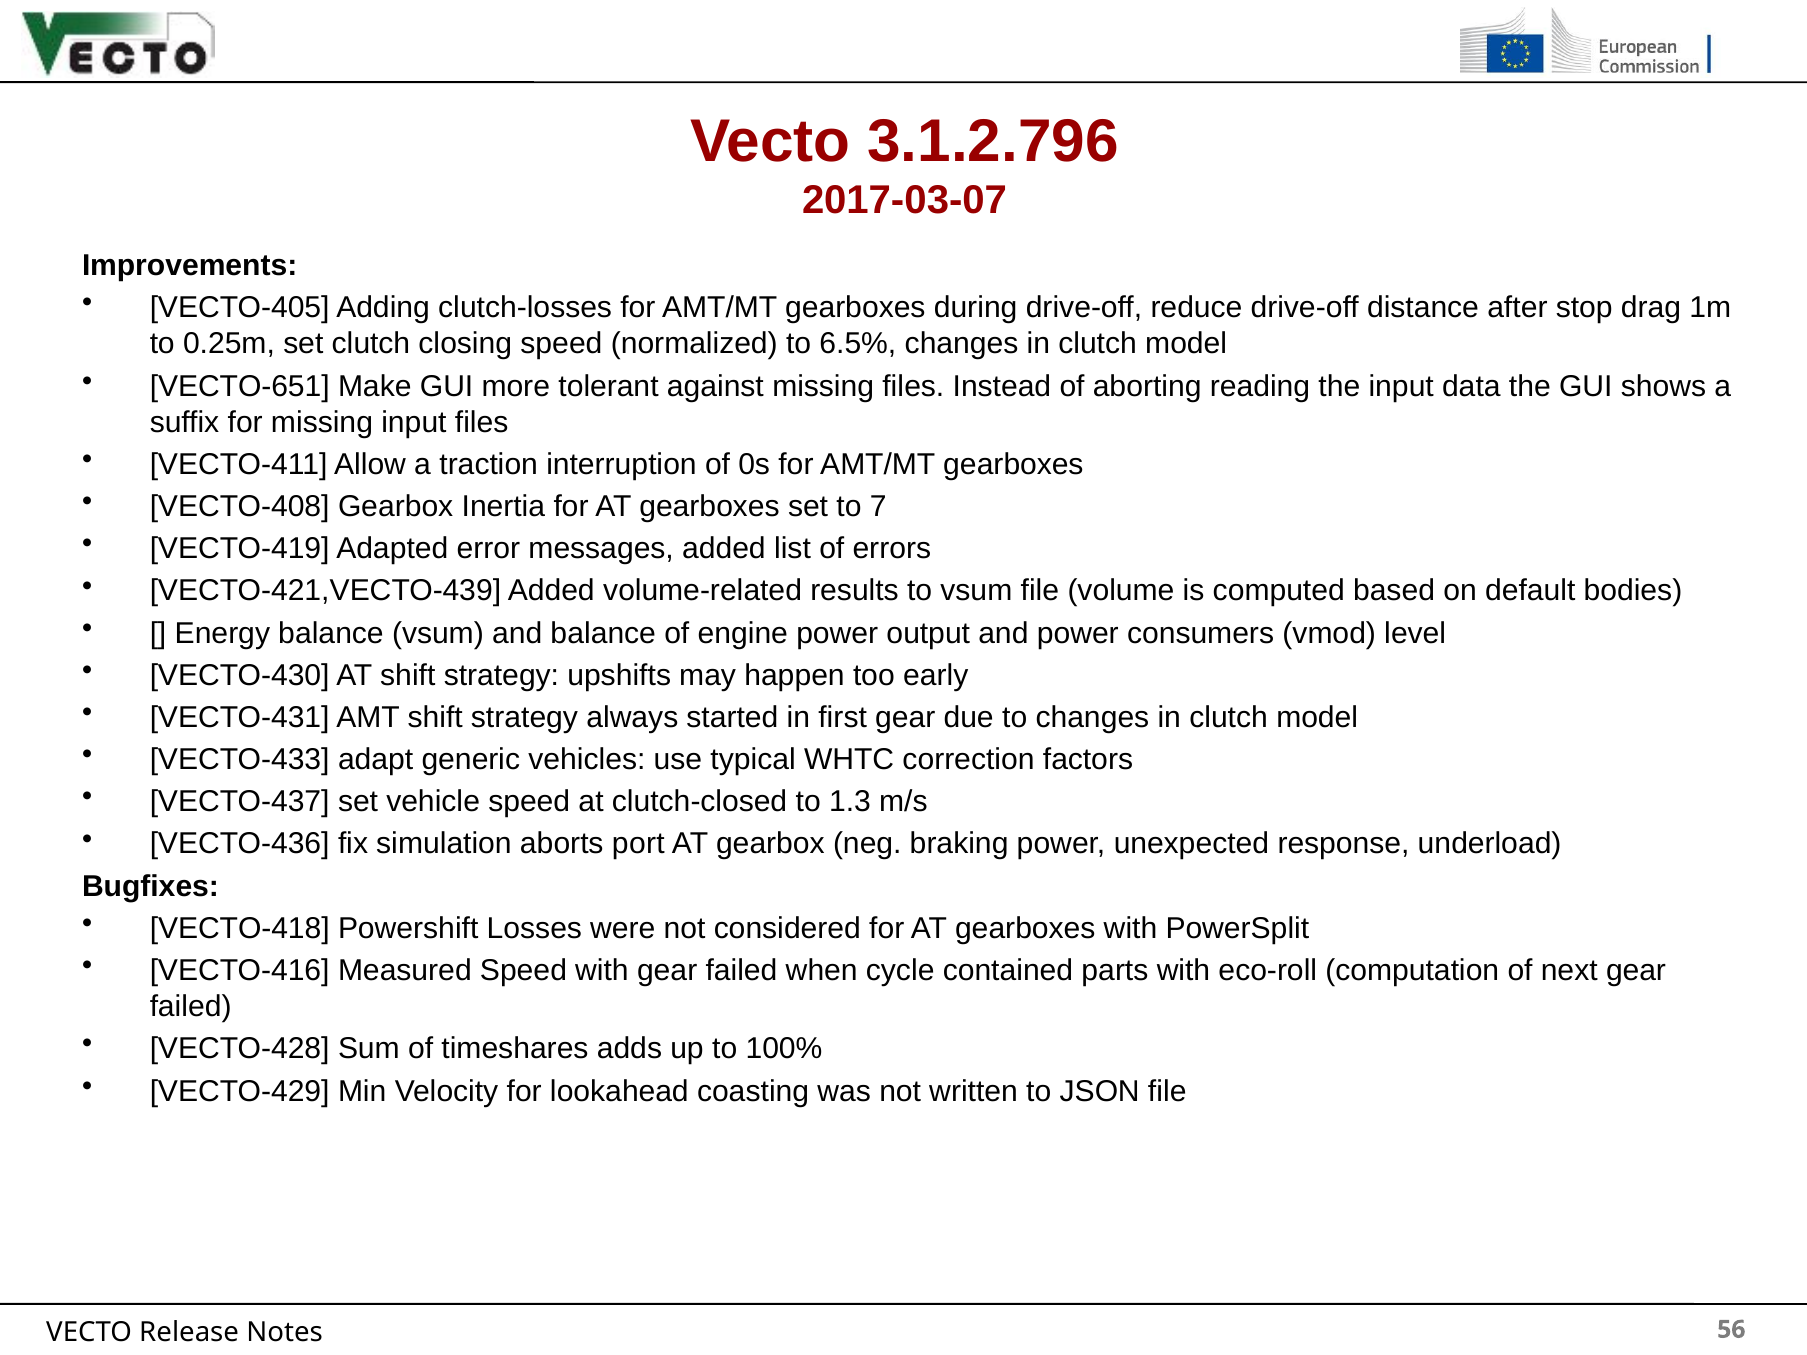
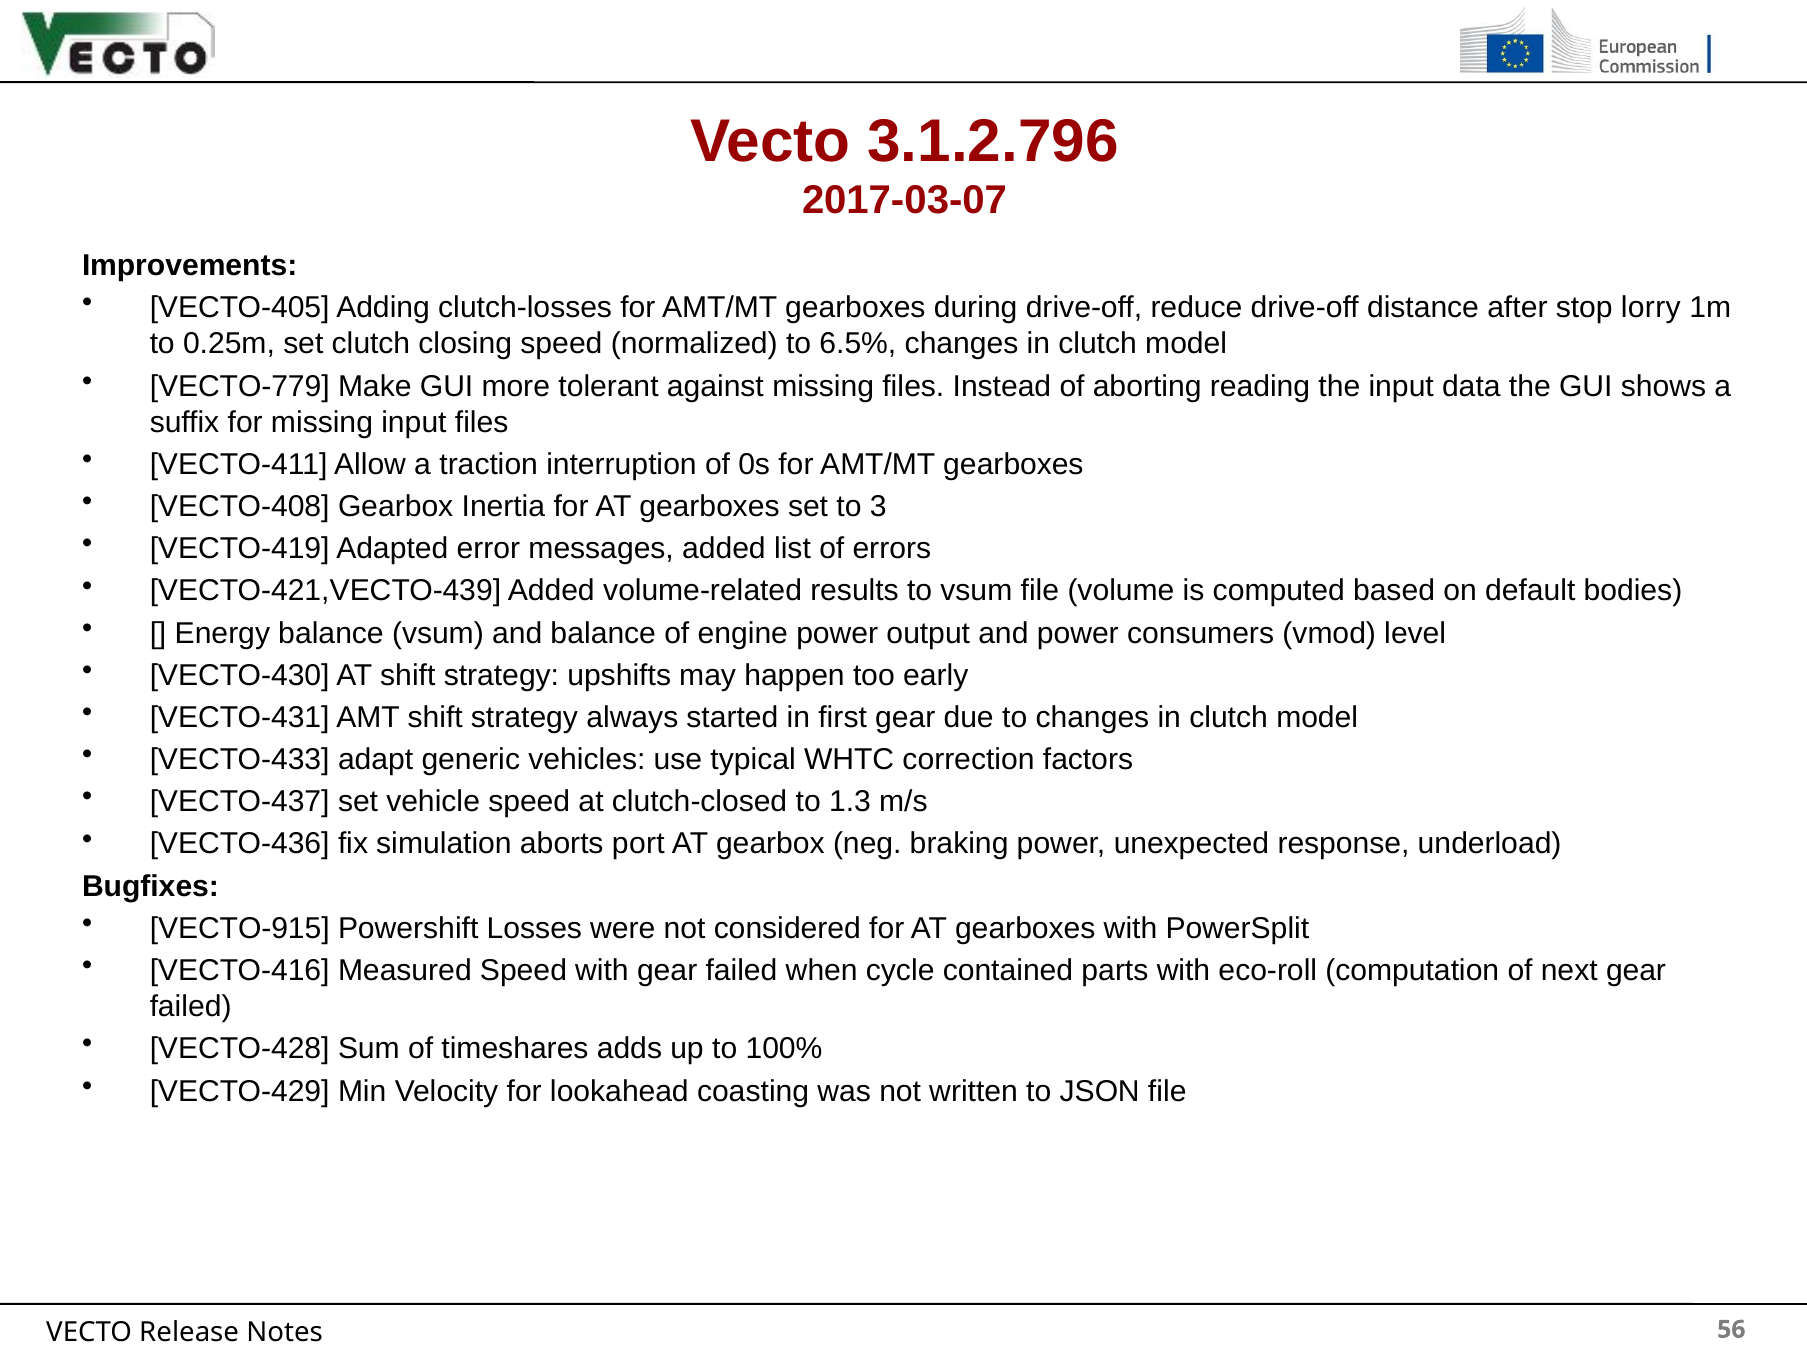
drag: drag -> lorry
VECTO-651: VECTO-651 -> VECTO-779
7: 7 -> 3
VECTO-418: VECTO-418 -> VECTO-915
